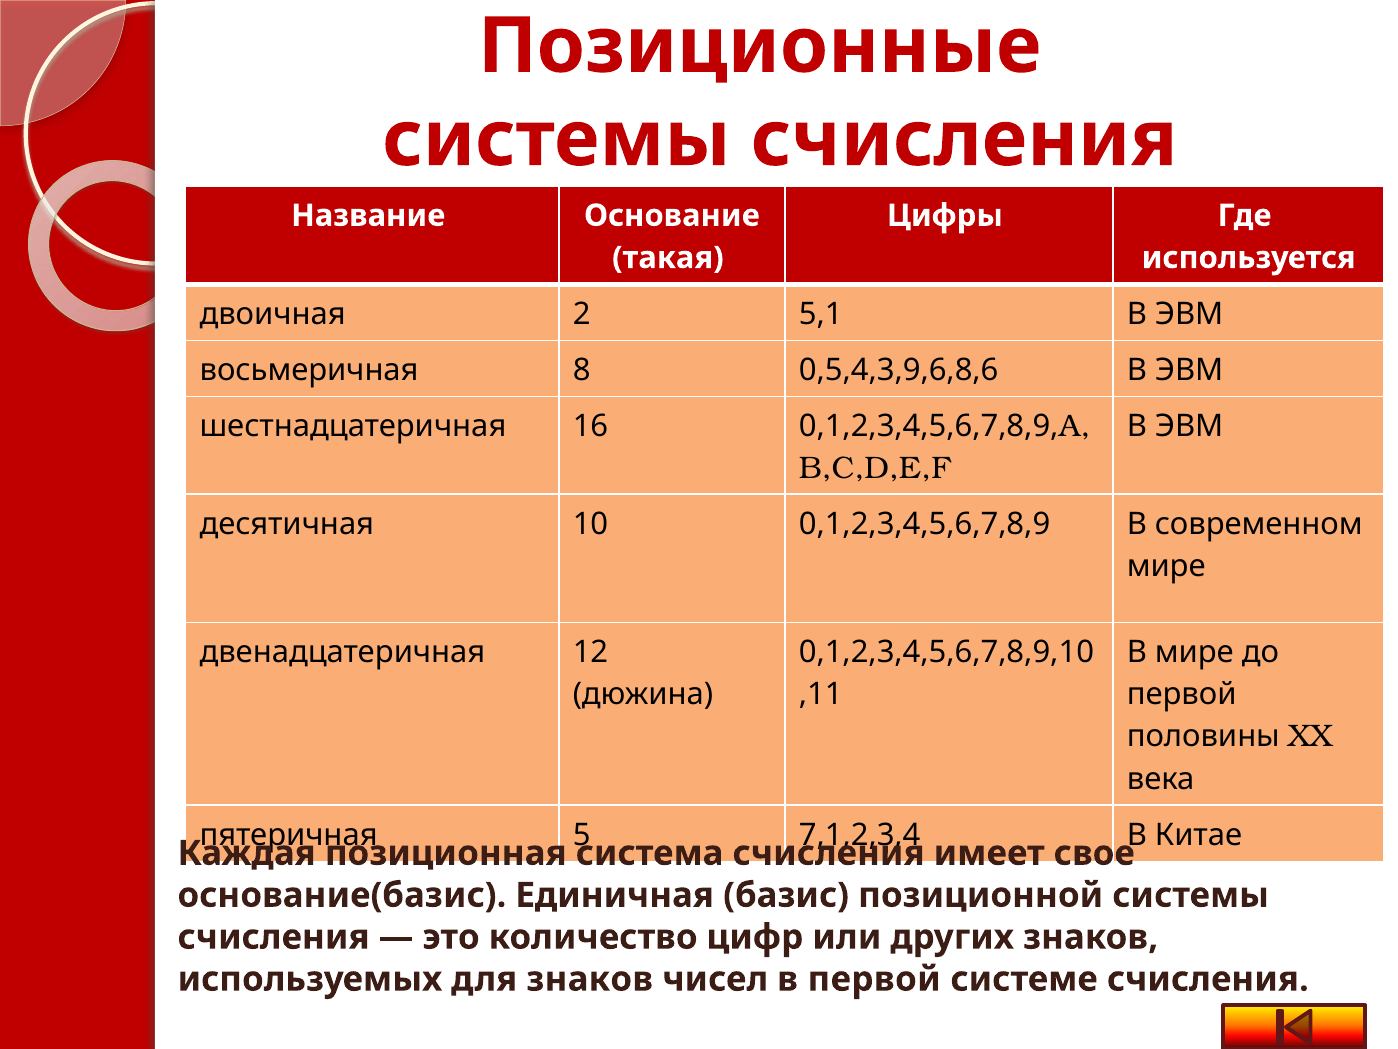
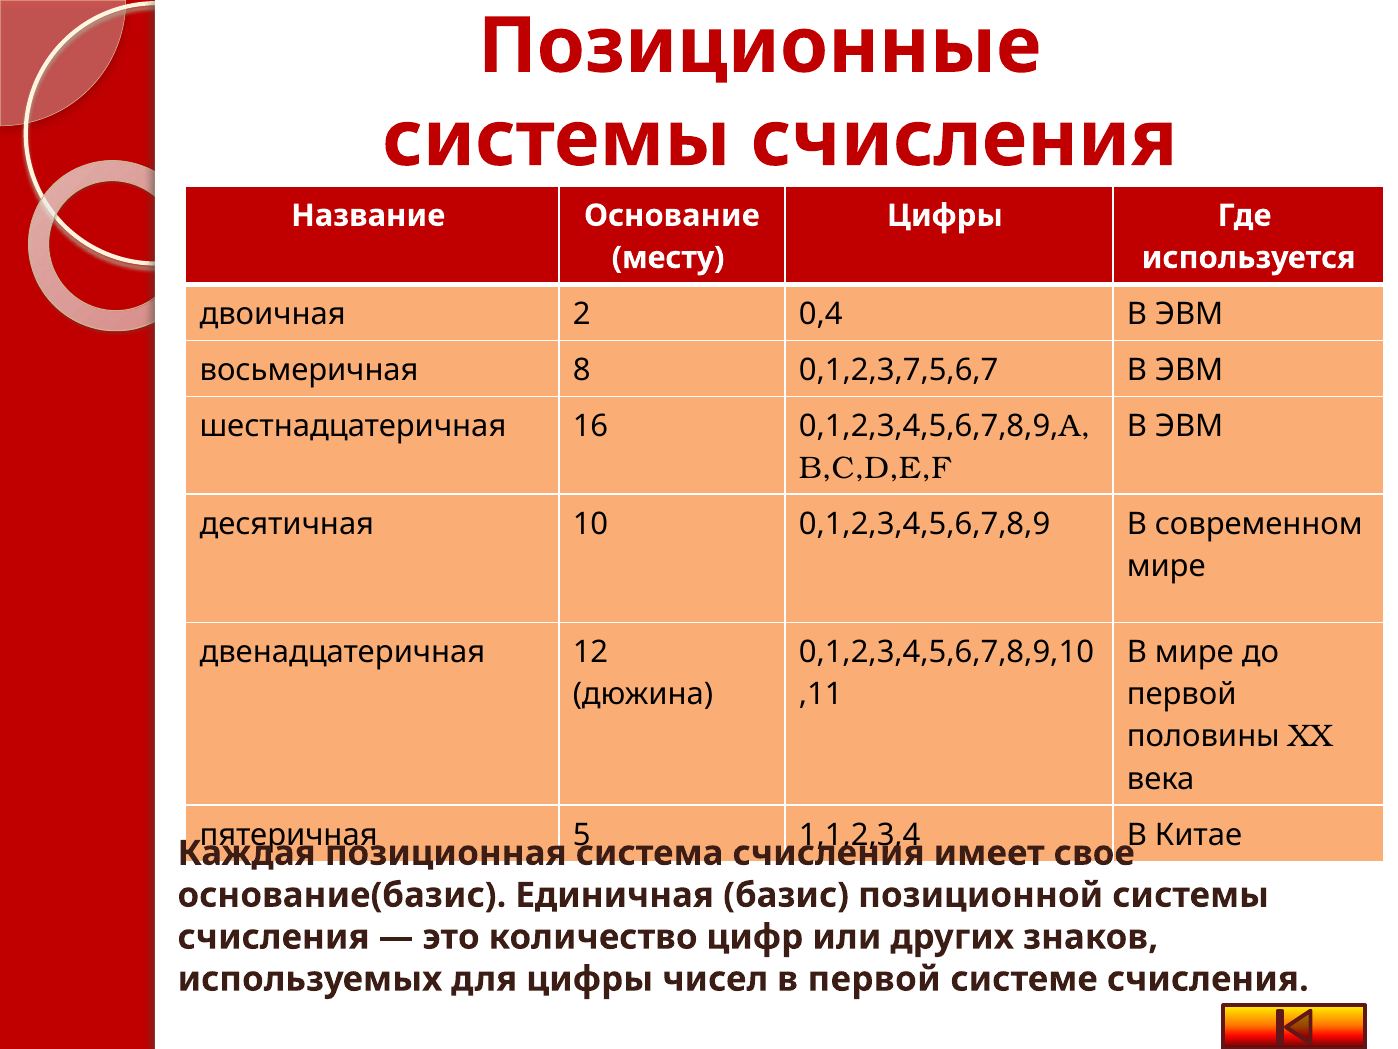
такая: такая -> месту
5,1: 5,1 -> 0,4
0,5,4,3,9,6,8,6: 0,5,4,3,9,6,8,6 -> 0,1,2,3,7,5,6,7
7,1,2,3,4: 7,1,2,3,4 -> 1,1,2,3,4
для знаков: знаков -> цифры
